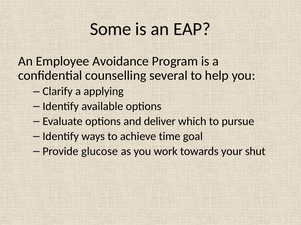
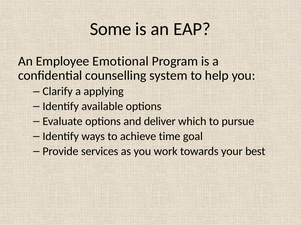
Avoidance: Avoidance -> Emotional
several: several -> system
glucose: glucose -> services
shut: shut -> best
